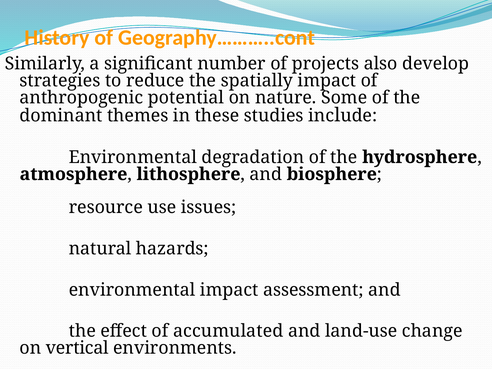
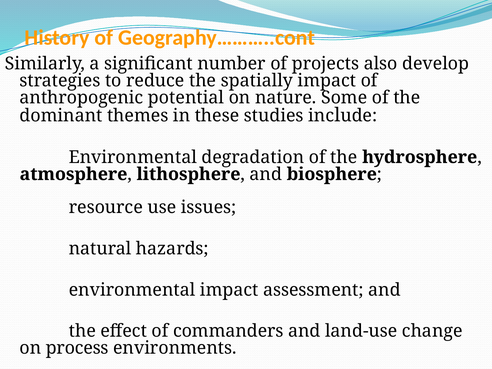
accumulated: accumulated -> commanders
vertical: vertical -> process
